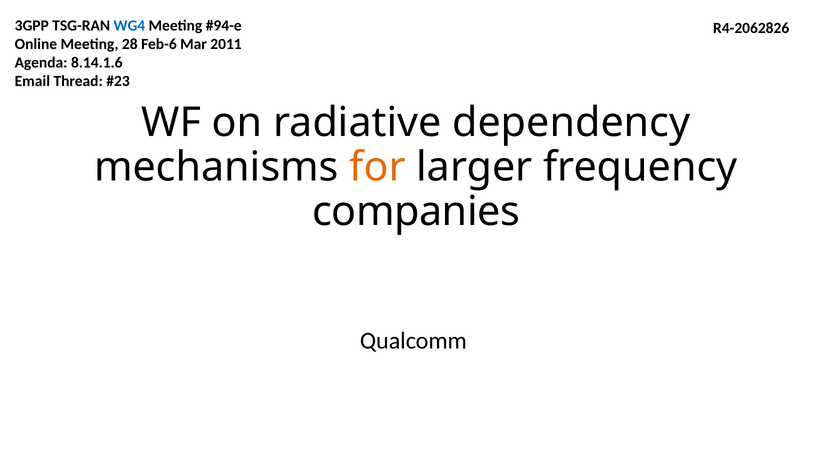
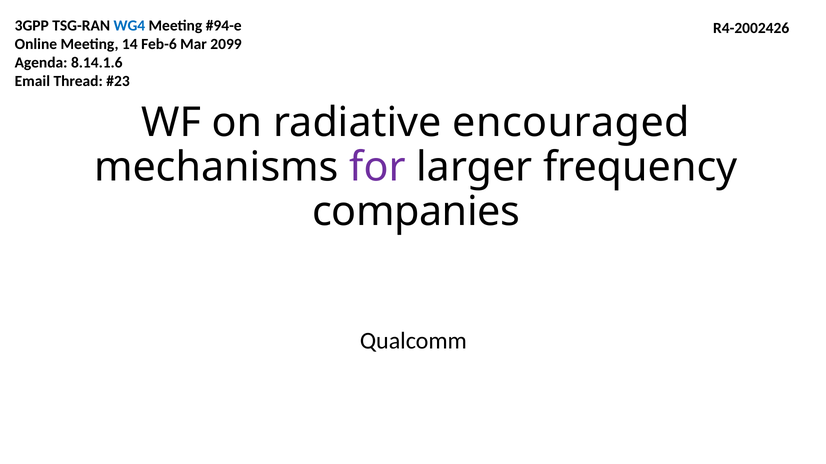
R4-2062826: R4-2062826 -> R4-2002426
28: 28 -> 14
2011: 2011 -> 2099
dependency: dependency -> encouraged
for colour: orange -> purple
